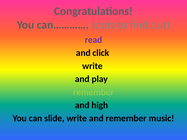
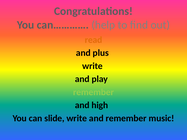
dots: dots -> help
read colour: purple -> orange
click: click -> plus
